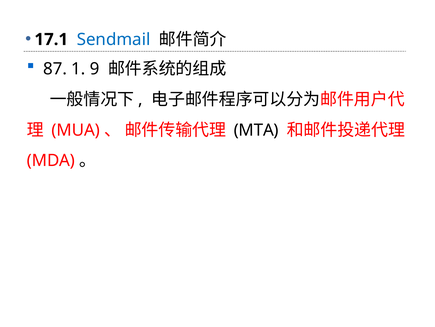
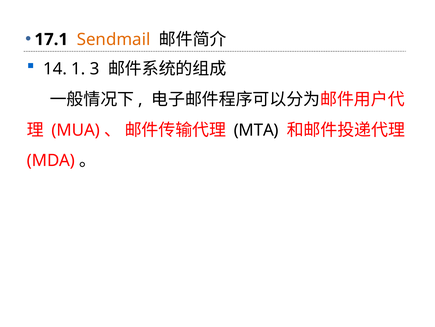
Sendmail colour: blue -> orange
87: 87 -> 14
9: 9 -> 3
